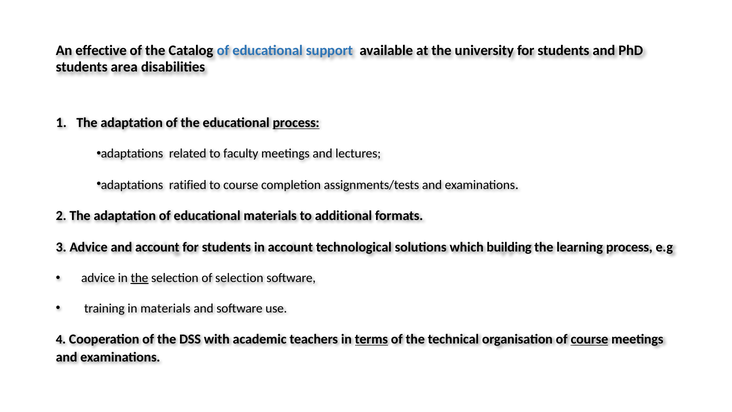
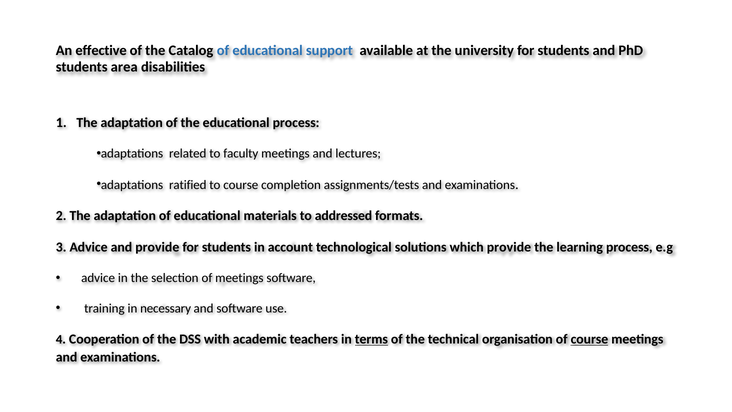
process at (296, 123) underline: present -> none
additional: additional -> addressed
and account: account -> provide
which building: building -> provide
the at (139, 278) underline: present -> none
of selection: selection -> meetings
in materials: materials -> necessary
